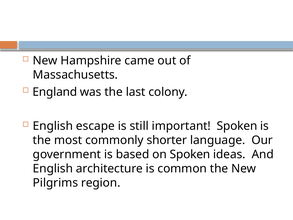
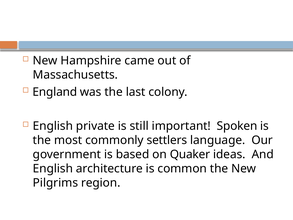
escape: escape -> private
shorter: shorter -> settlers
on Spoken: Spoken -> Quaker
